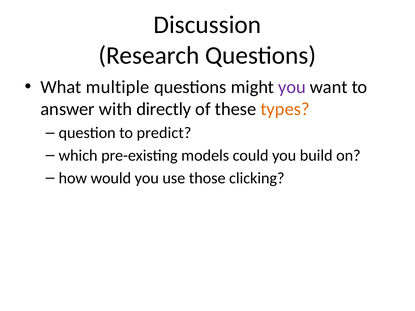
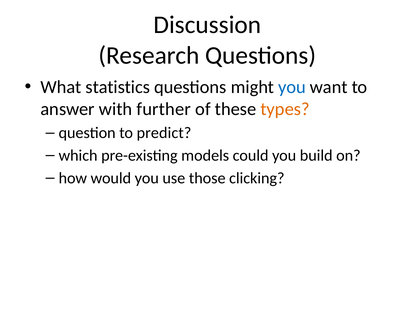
multiple: multiple -> statistics
you at (292, 87) colour: purple -> blue
directly: directly -> further
